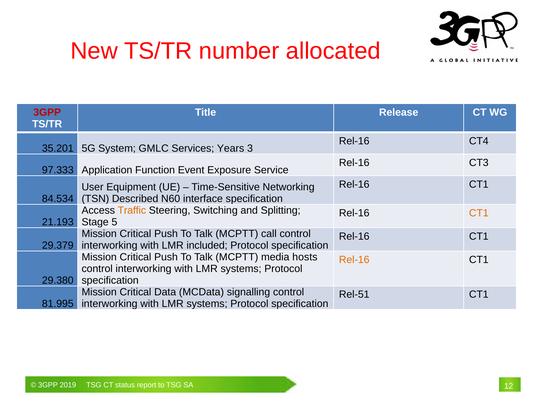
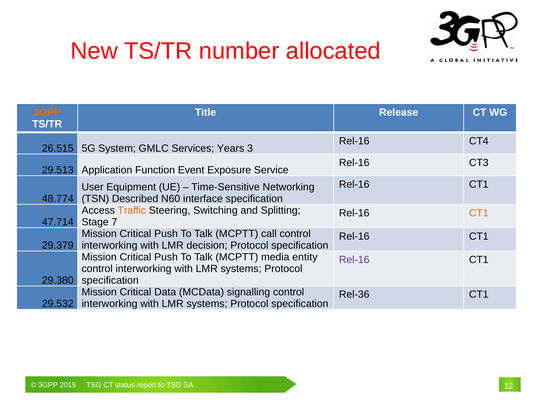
3GPP at (47, 112) colour: red -> orange
35.201: 35.201 -> 26.515
97.333: 97.333 -> 29.513
84.534: 84.534 -> 48.774
21.193: 21.193 -> 47.714
5: 5 -> 7
included: included -> decision
hosts: hosts -> entity
Rel-16 at (354, 259) colour: orange -> purple
Rel-51: Rel-51 -> Rel-36
81.995: 81.995 -> 29.532
